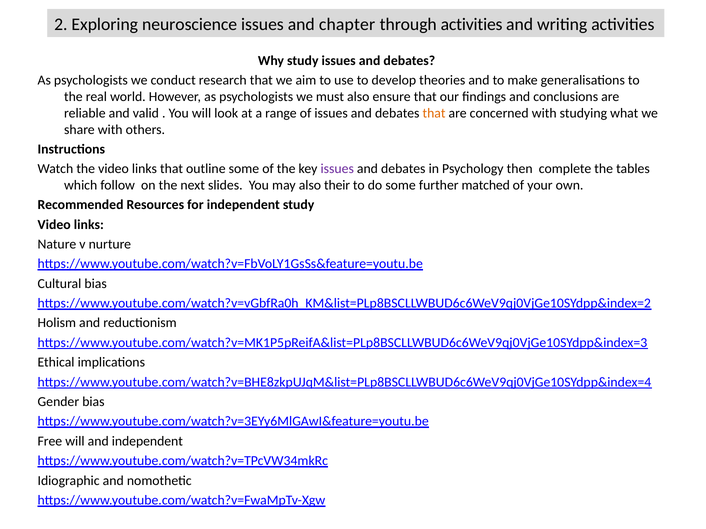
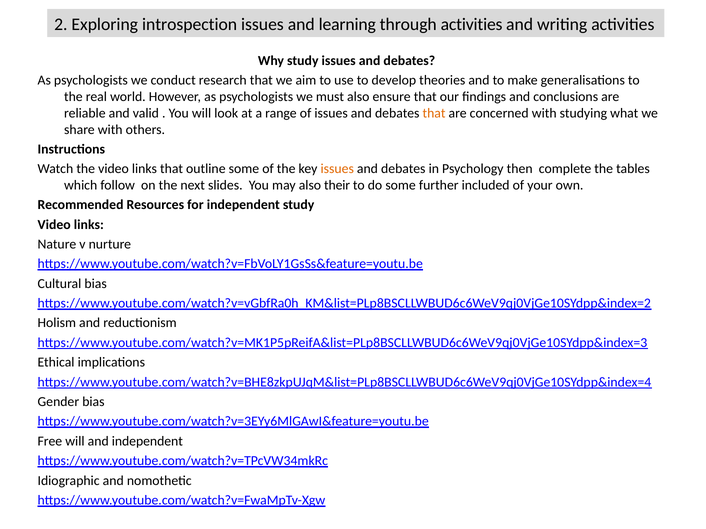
neuroscience: neuroscience -> introspection
chapter: chapter -> learning
issues at (337, 169) colour: purple -> orange
matched: matched -> included
